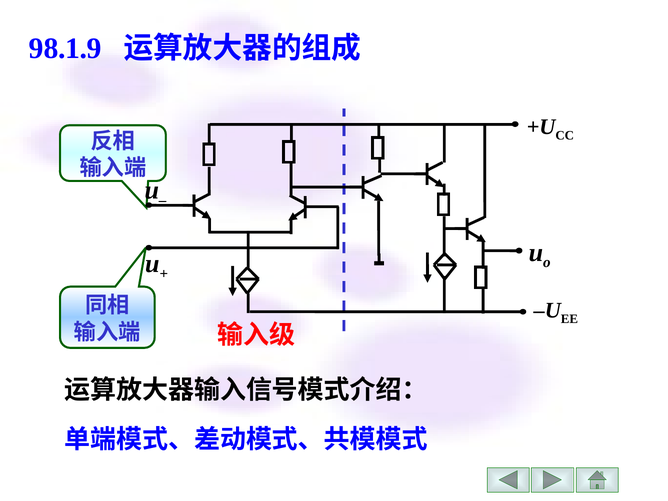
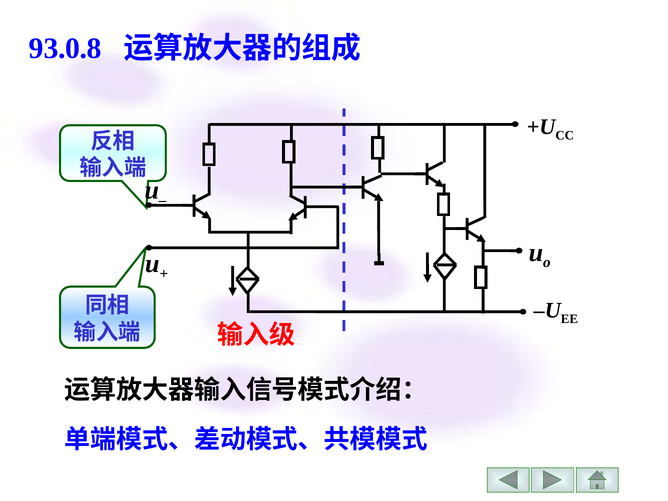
98.1.9: 98.1.9 -> 93.0.8
